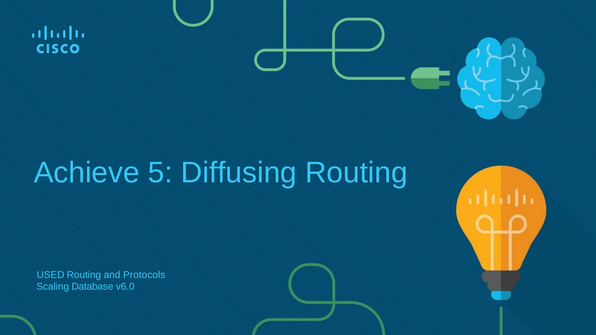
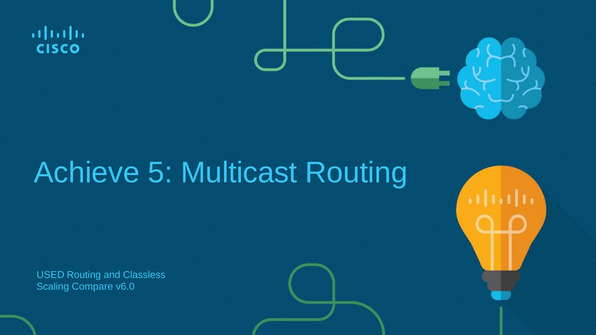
Diffusing: Diffusing -> Multicast
Protocols: Protocols -> Classless
Database: Database -> Compare
